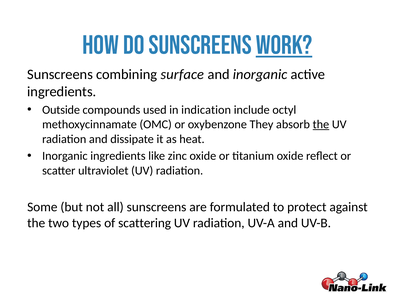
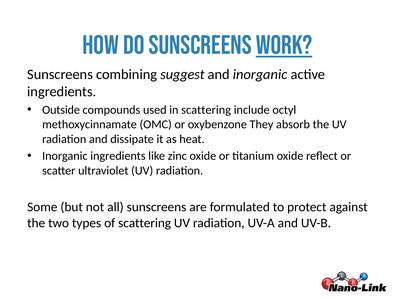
surface: surface -> suggest
in indication: indication -> scattering
the at (321, 125) underline: present -> none
